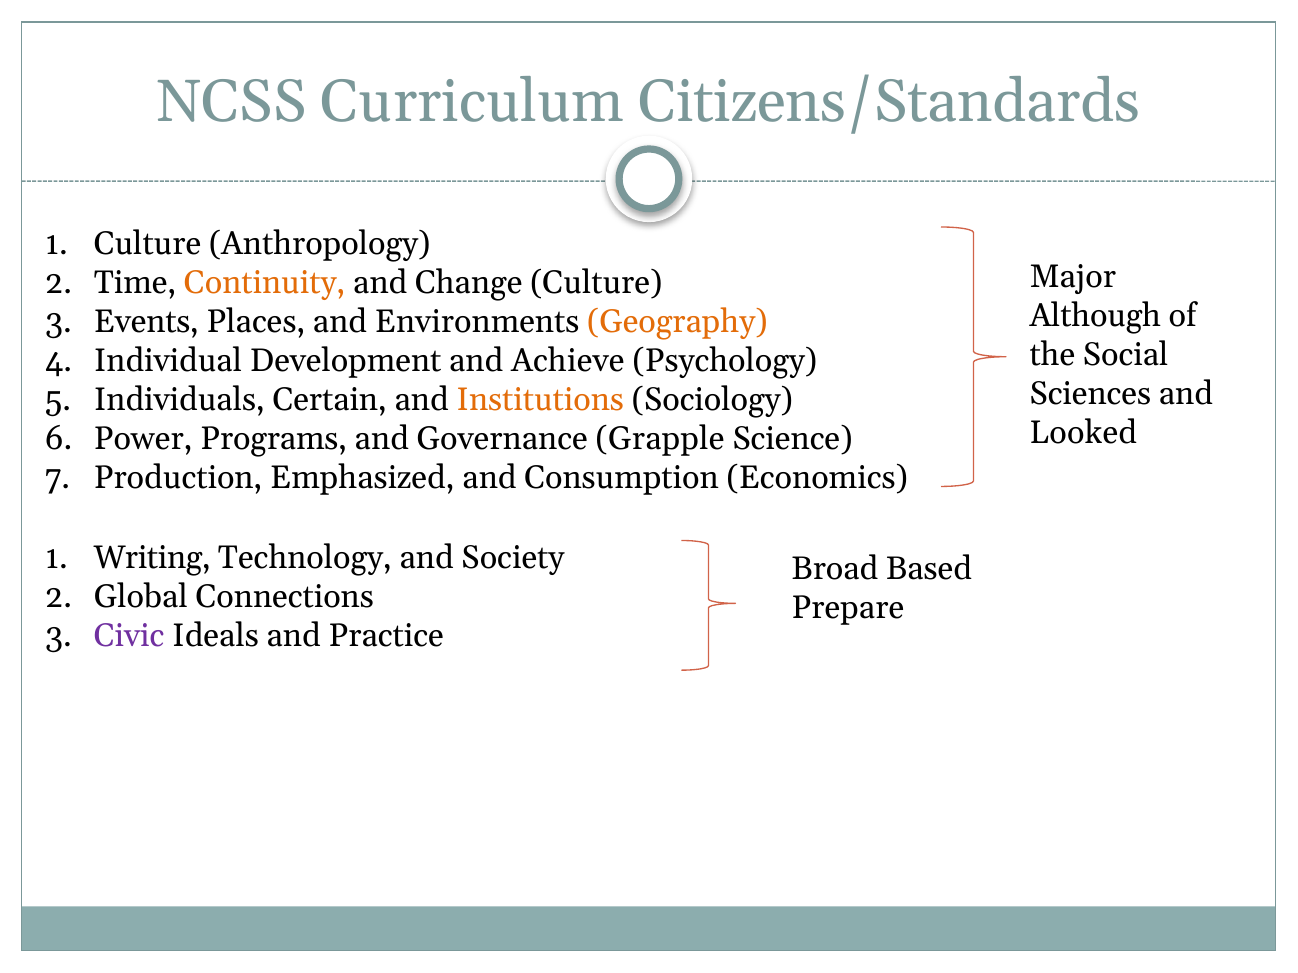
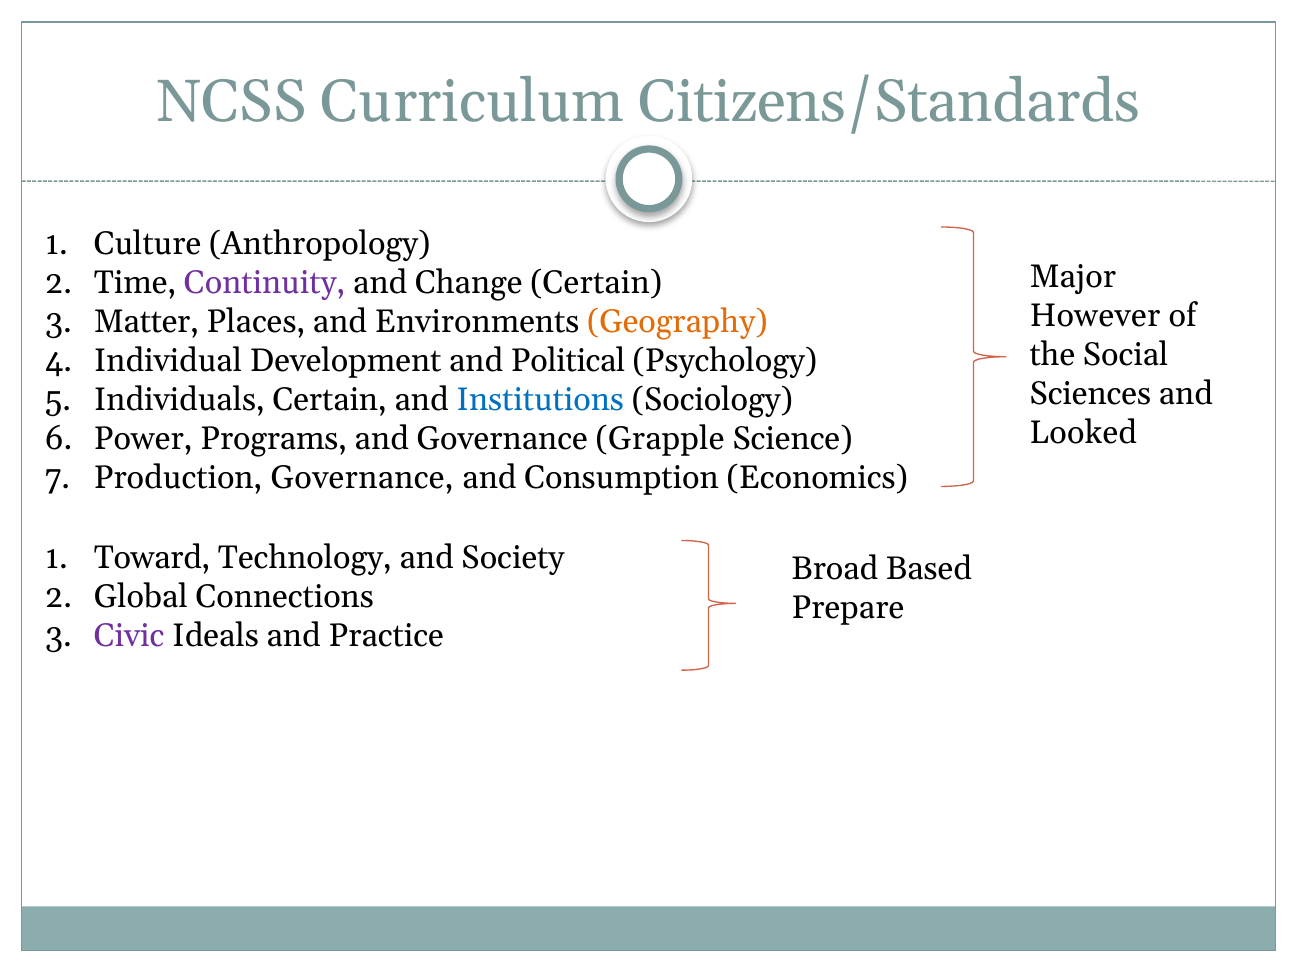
Continuity colour: orange -> purple
Change Culture: Culture -> Certain
Although: Although -> However
Events: Events -> Matter
Achieve: Achieve -> Political
Institutions colour: orange -> blue
Production Emphasized: Emphasized -> Governance
Writing: Writing -> Toward
